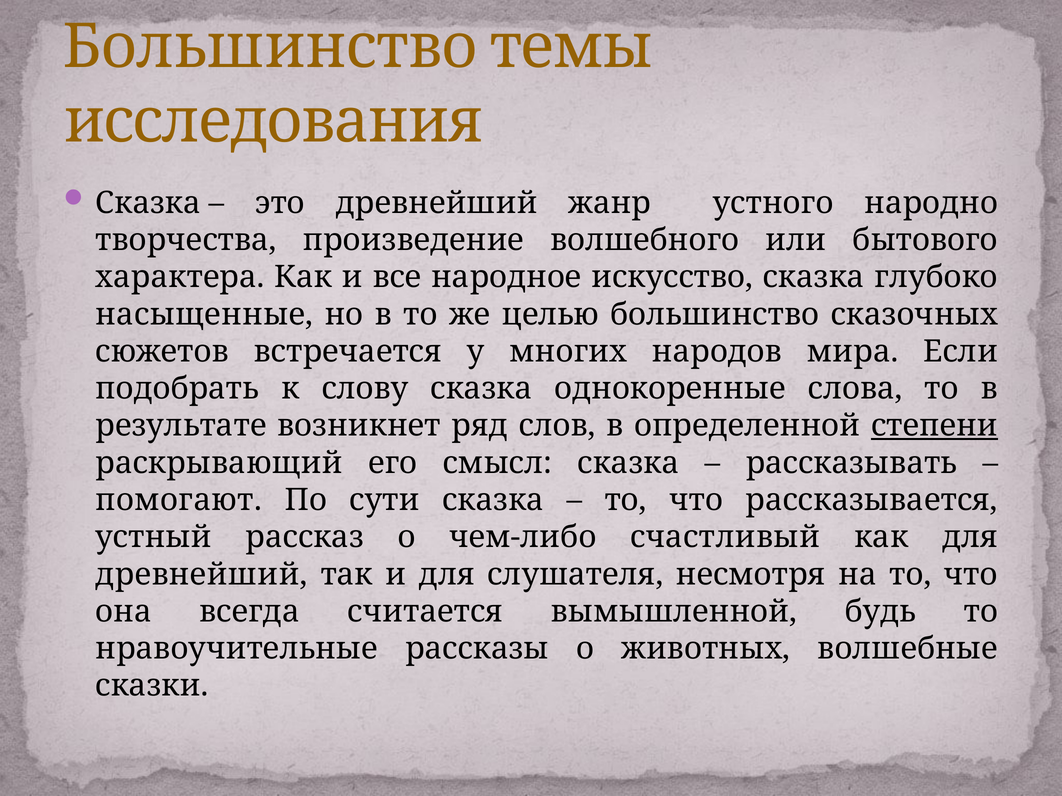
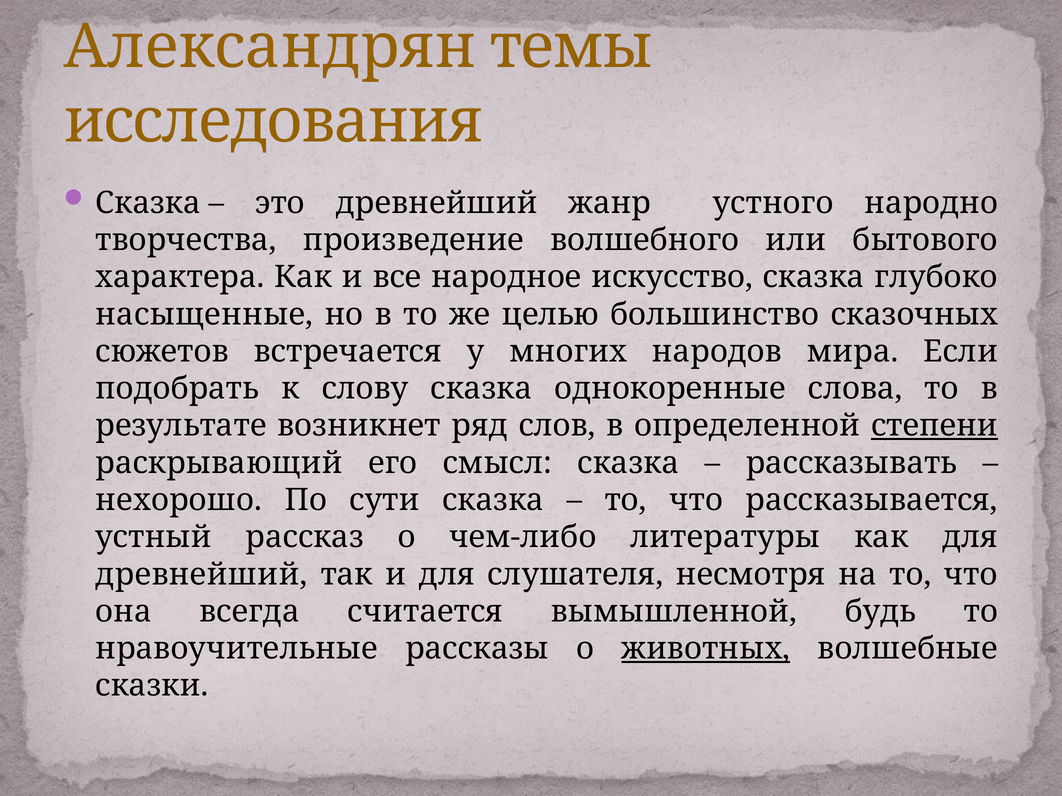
Большинство at (270, 47): Большинство -> Александрян
помогают: помогают -> нехорошо
счастливый: счастливый -> литературы
животных underline: none -> present
